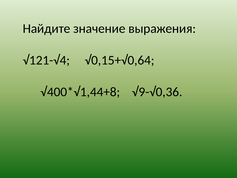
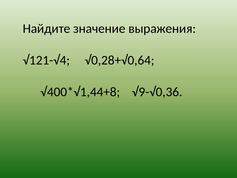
√0,15+√0,64: √0,15+√0,64 -> √0,28+√0,64
